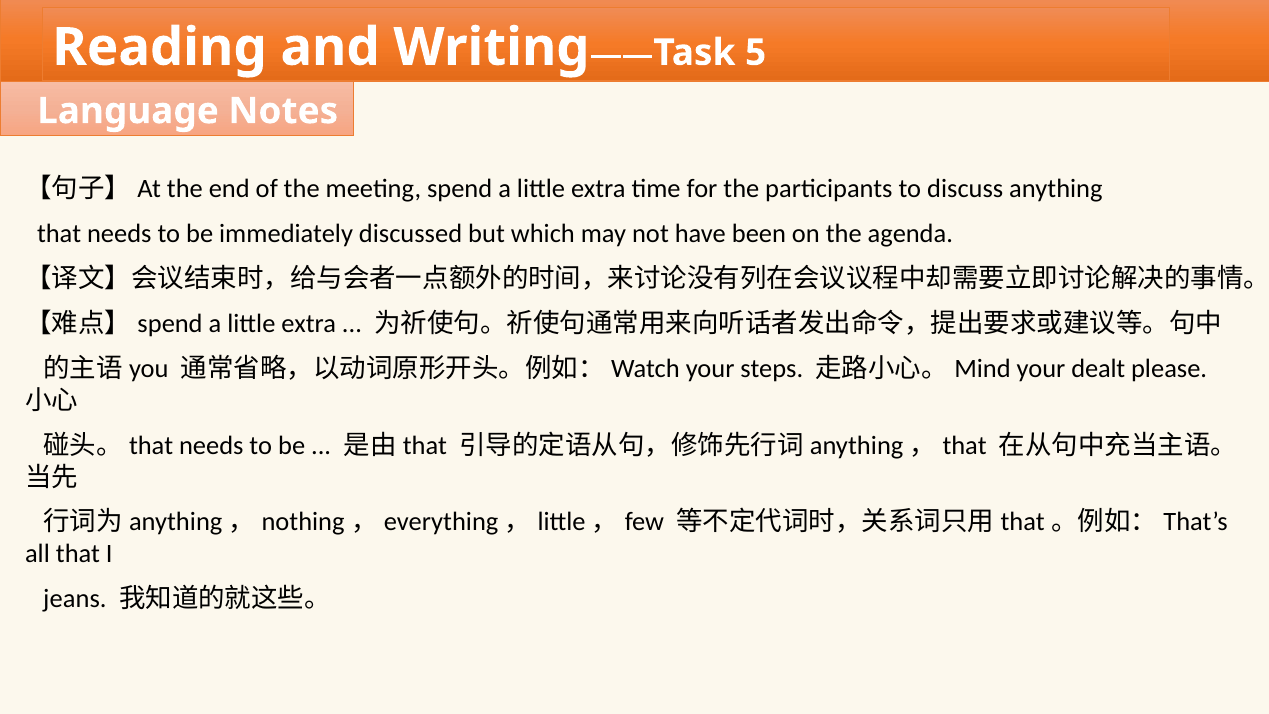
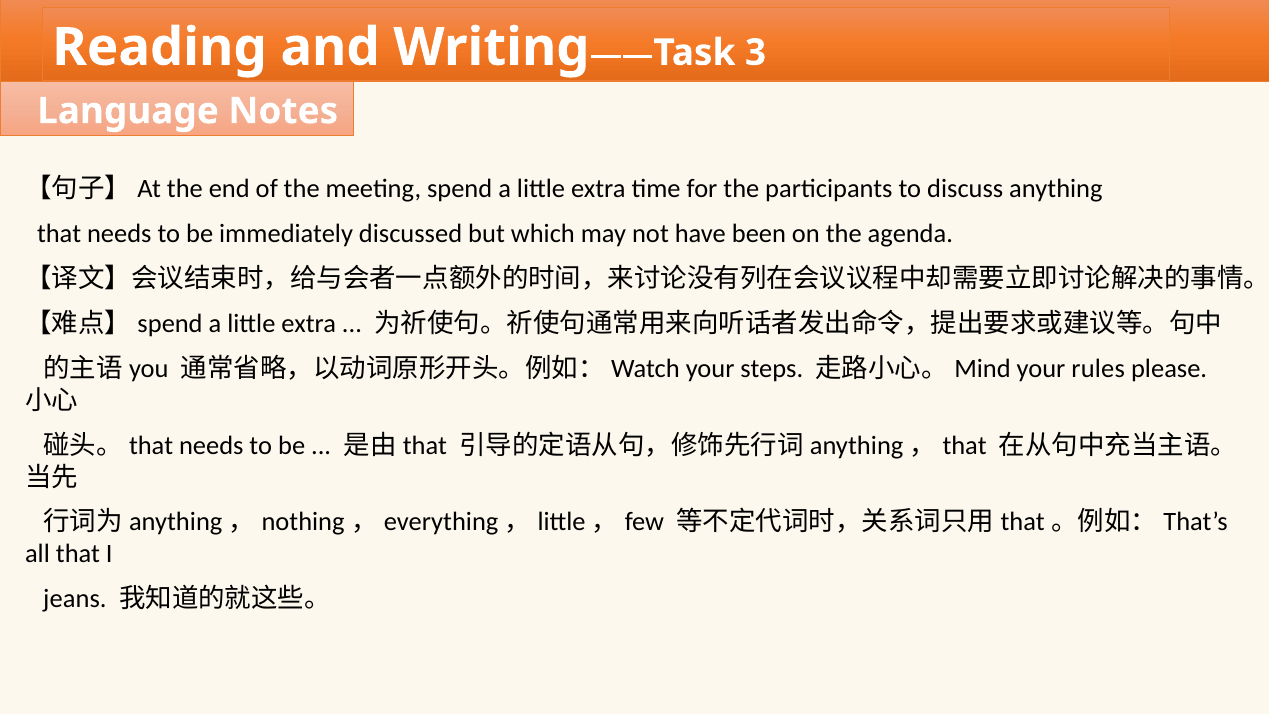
5: 5 -> 3
dealt: dealt -> rules
